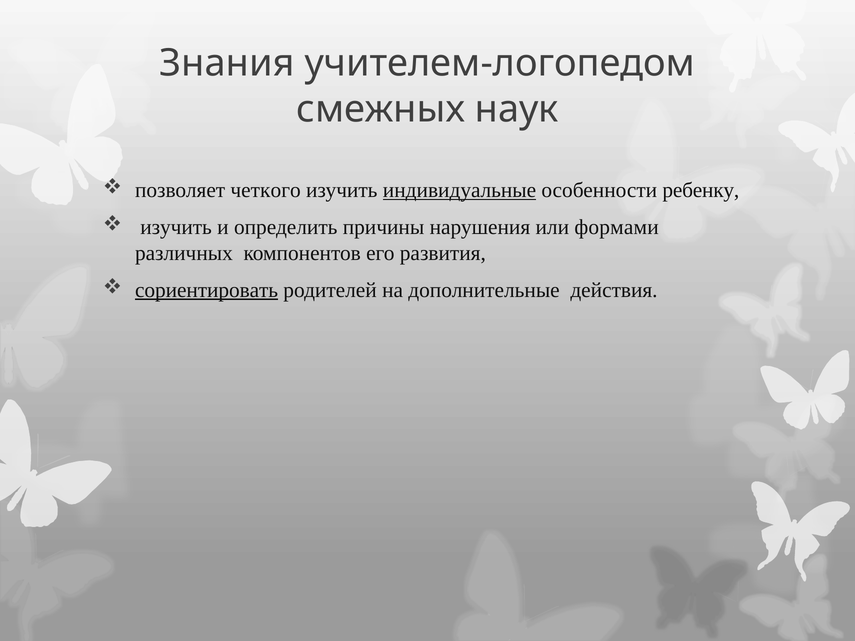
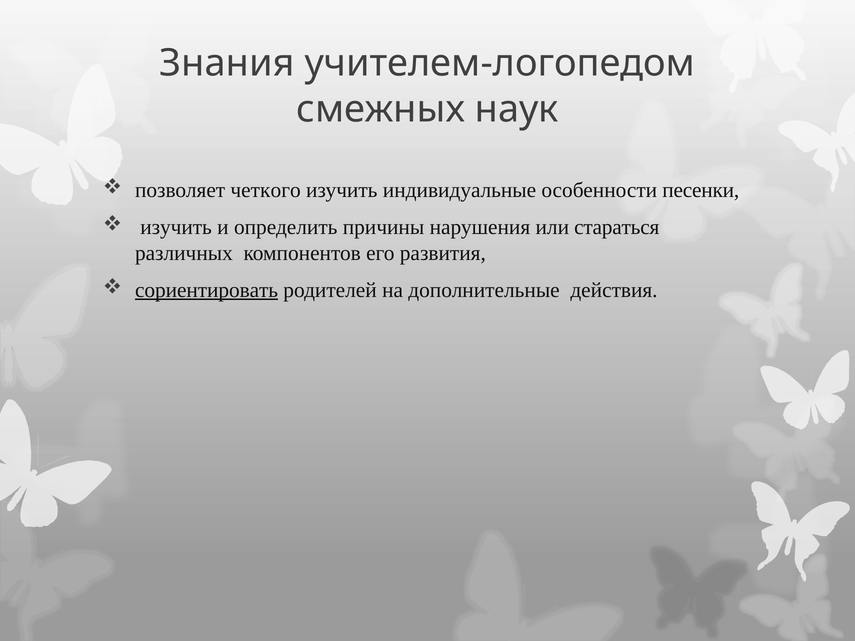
индивидуальные underline: present -> none
ребенку: ребенку -> песенки
формами: формами -> стараться
